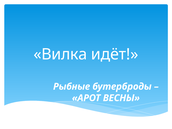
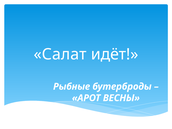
Вилка: Вилка -> Салат
